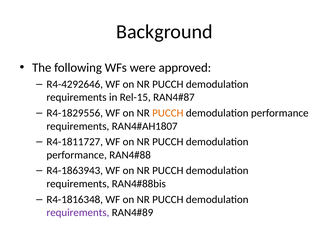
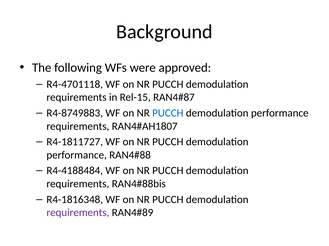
R4-4292646: R4-4292646 -> R4-4701118
R4-1829556: R4-1829556 -> R4-8749883
PUCCH at (168, 113) colour: orange -> blue
R4-1863943: R4-1863943 -> R4-4188484
